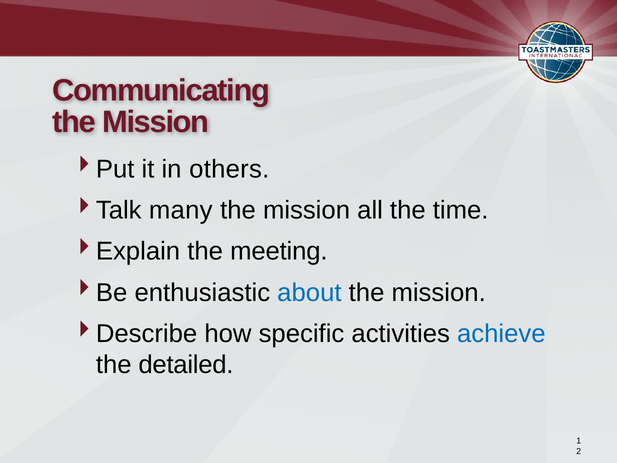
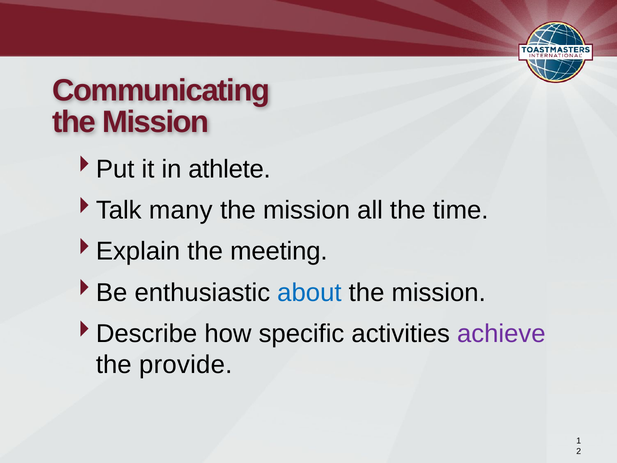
others: others -> athlete
achieve colour: blue -> purple
detailed: detailed -> provide
